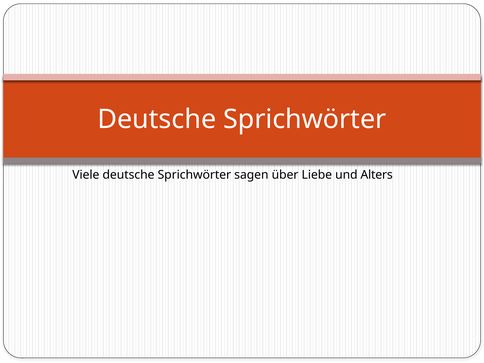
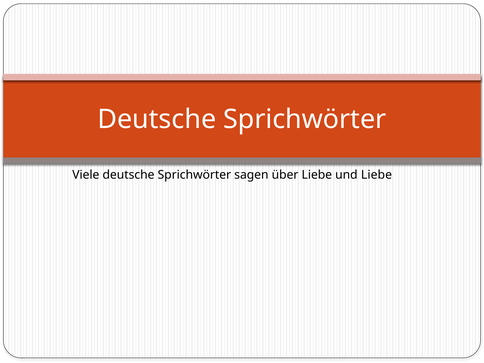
und Alters: Alters -> Liebe
